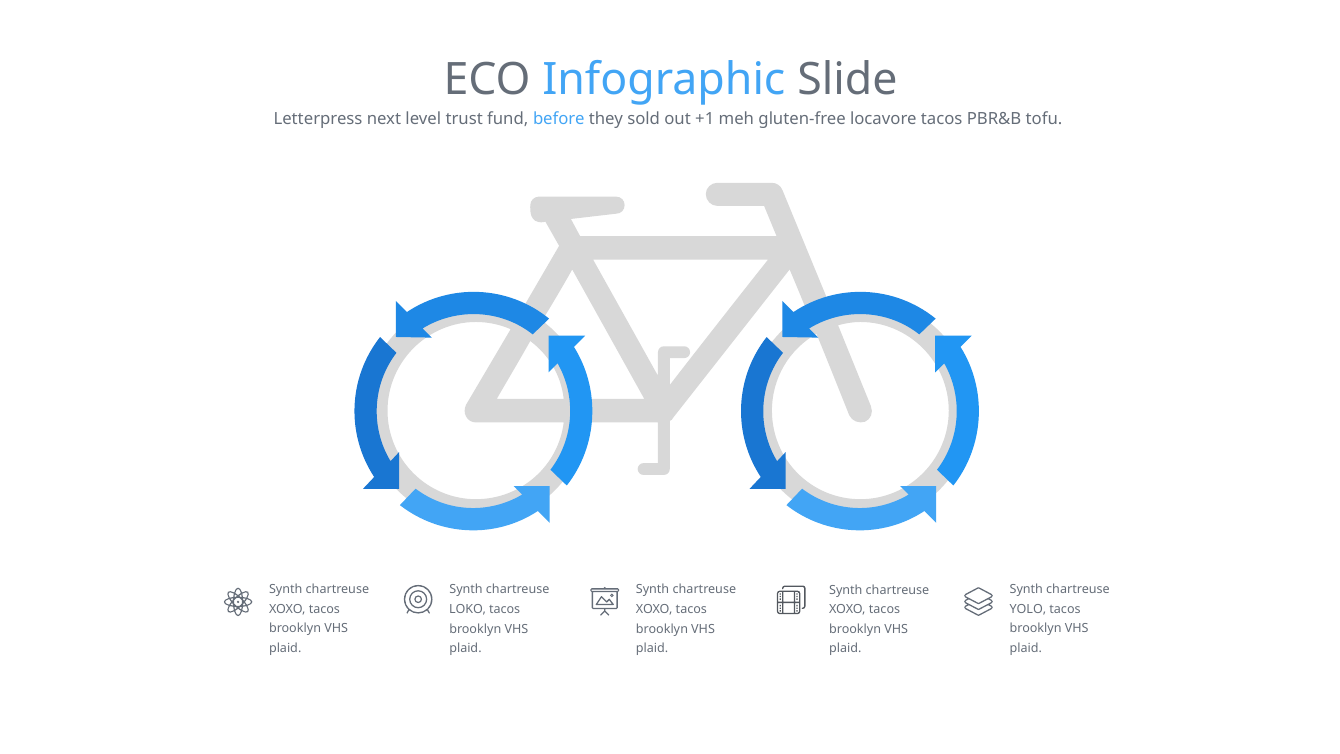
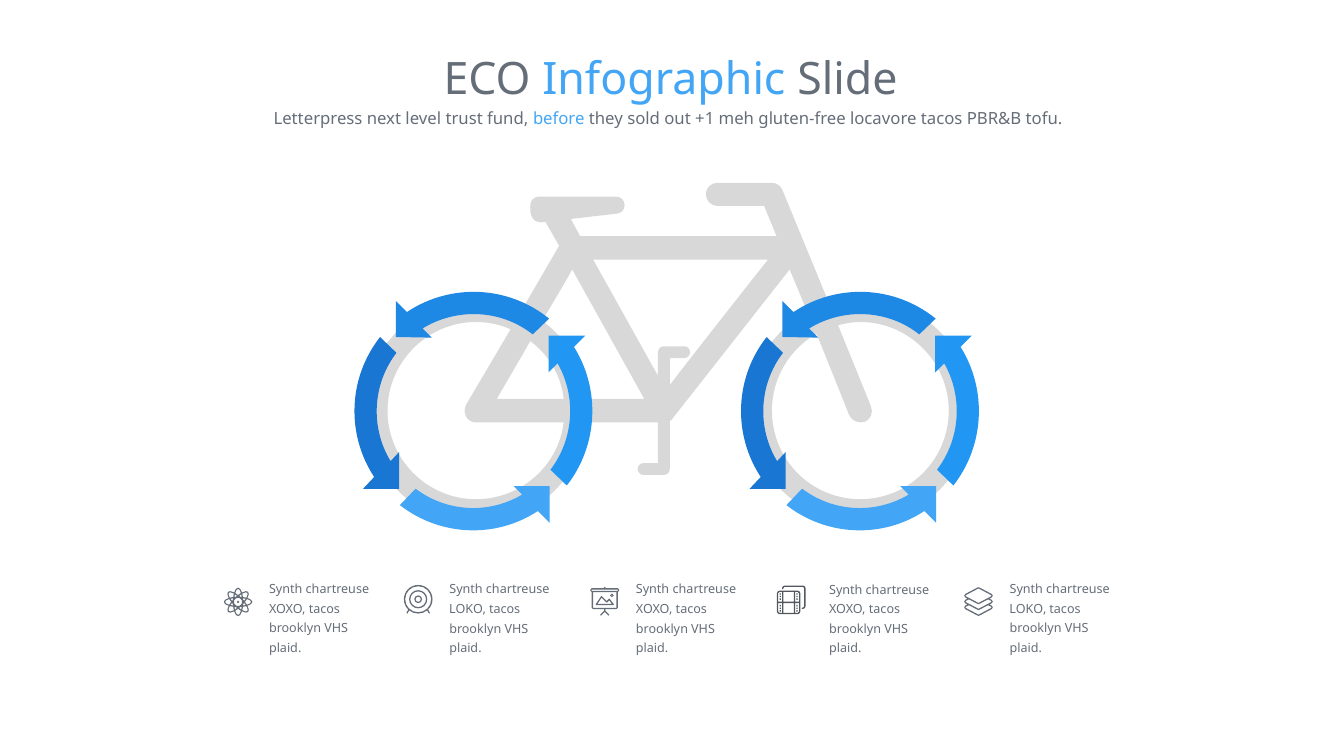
YOLO at (1028, 609): YOLO -> LOKO
